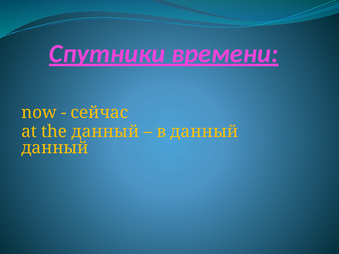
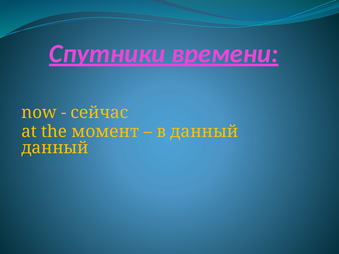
the данный: данный -> момент
